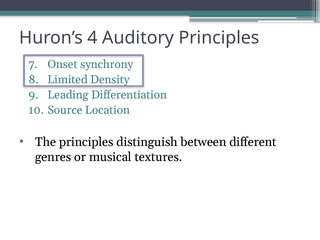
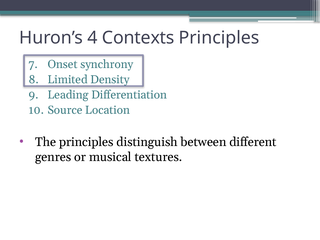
Auditory: Auditory -> Contexts
